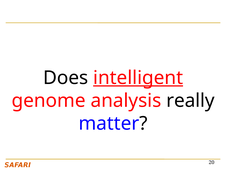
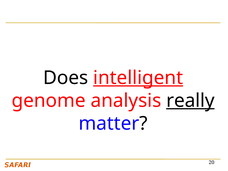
really underline: none -> present
